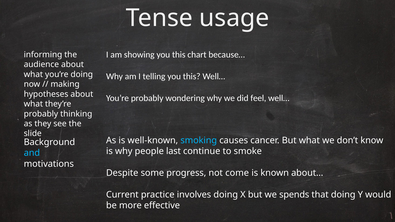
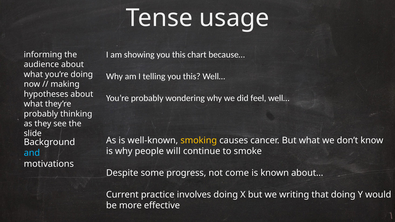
smoking colour: light blue -> yellow
last: last -> will
spends: spends -> writing
